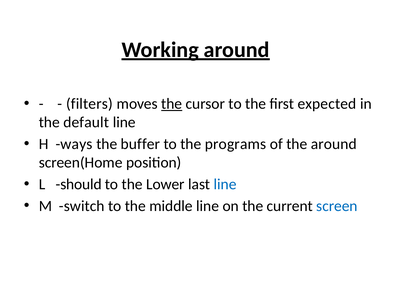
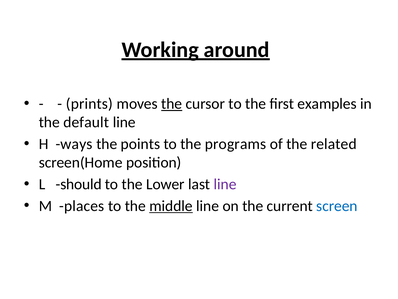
filters: filters -> prints
expected: expected -> examples
buffer: buffer -> points
the around: around -> related
line at (225, 184) colour: blue -> purple
switch: switch -> places
middle underline: none -> present
